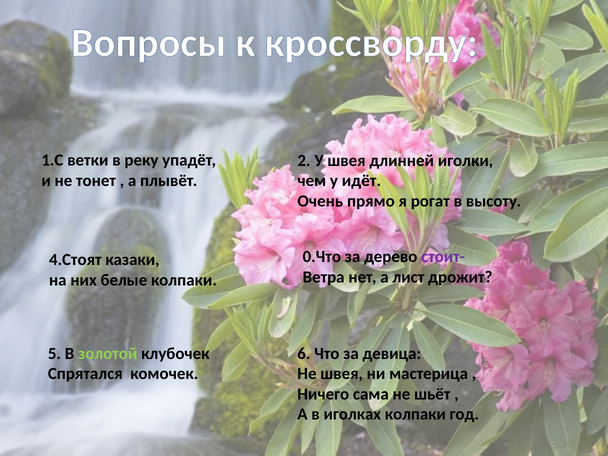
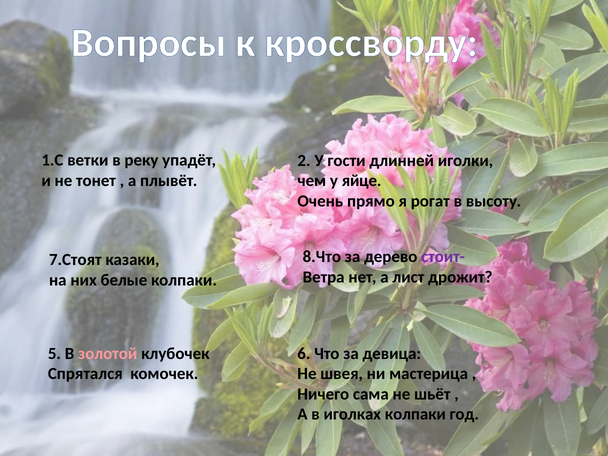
У швея: швея -> гости
идёт: идёт -> яйце
0.Что: 0.Что -> 8.Что
4.Стоят: 4.Стоят -> 7.Стоят
золотой colour: light green -> pink
